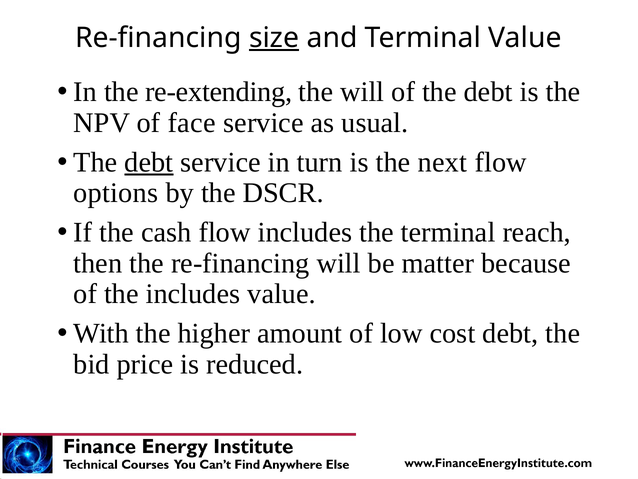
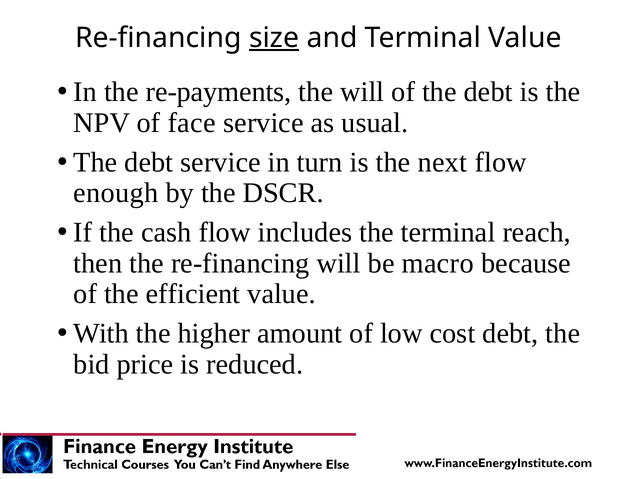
re-extending: re-extending -> re-payments
debt at (149, 162) underline: present -> none
options: options -> enough
matter: matter -> macro
the includes: includes -> efficient
